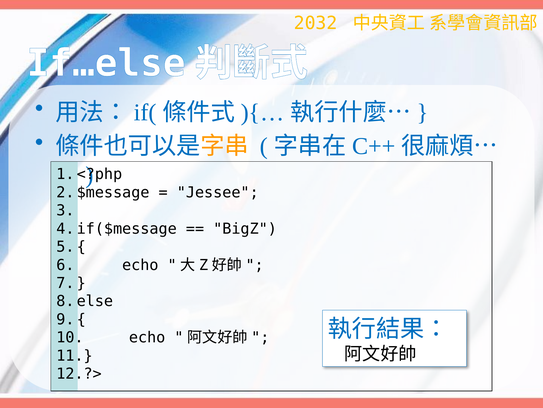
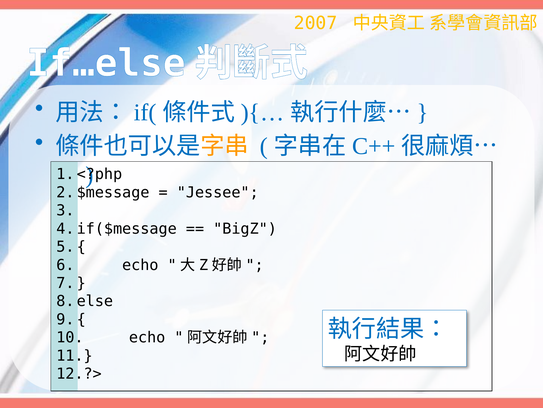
2032: 2032 -> 2007
